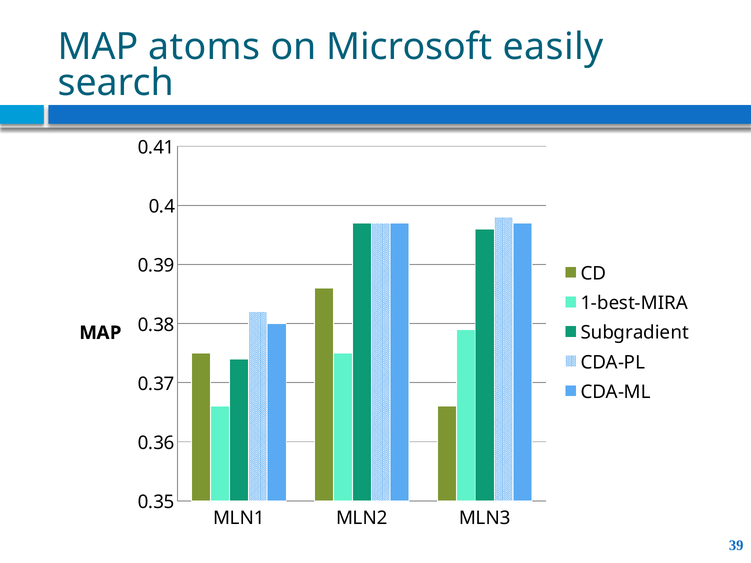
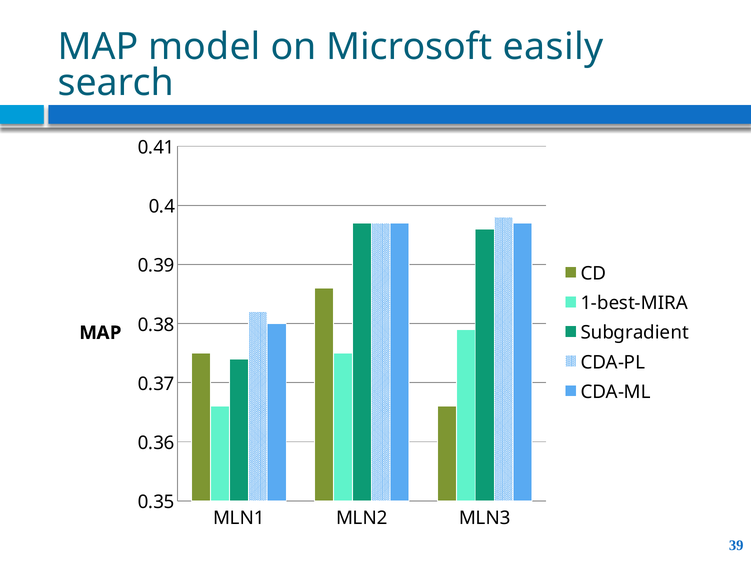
atoms: atoms -> model
